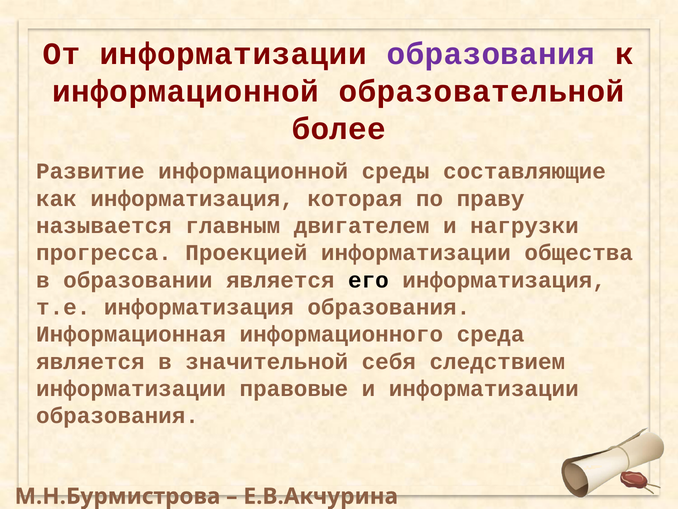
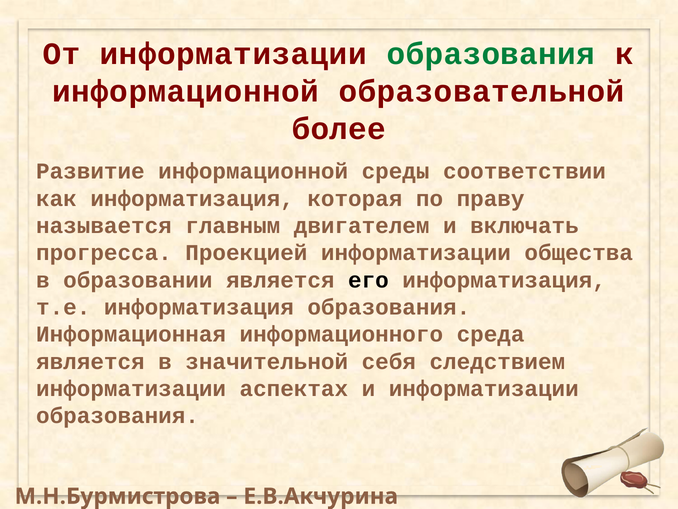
образования at (491, 54) colour: purple -> green
составляющие: составляющие -> соответствии
нагрузки: нагрузки -> включать
правовые: правовые -> аспектах
